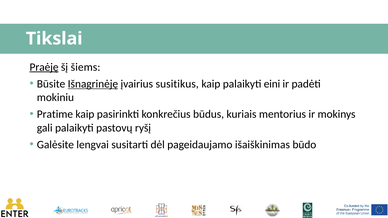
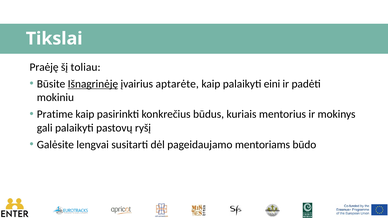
Praėję underline: present -> none
šiems: šiems -> toliau
susitikus: susitikus -> aptarėte
išaiškinimas: išaiškinimas -> mentoriams
